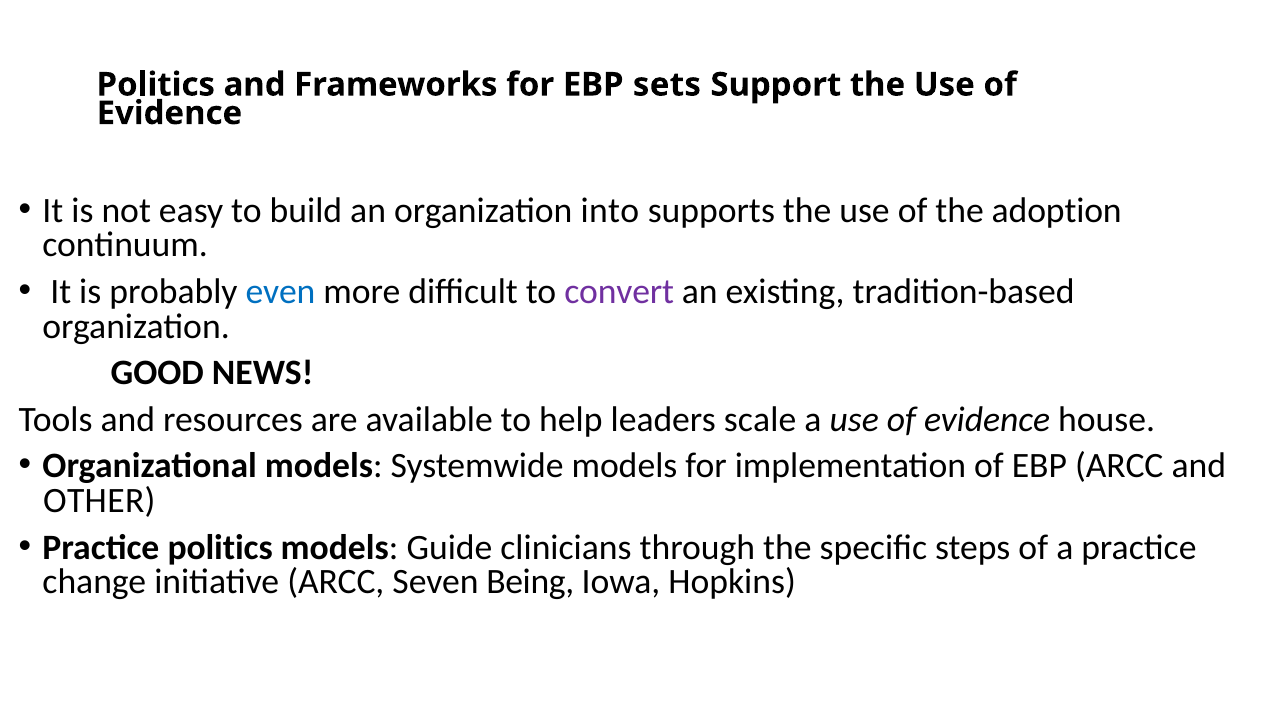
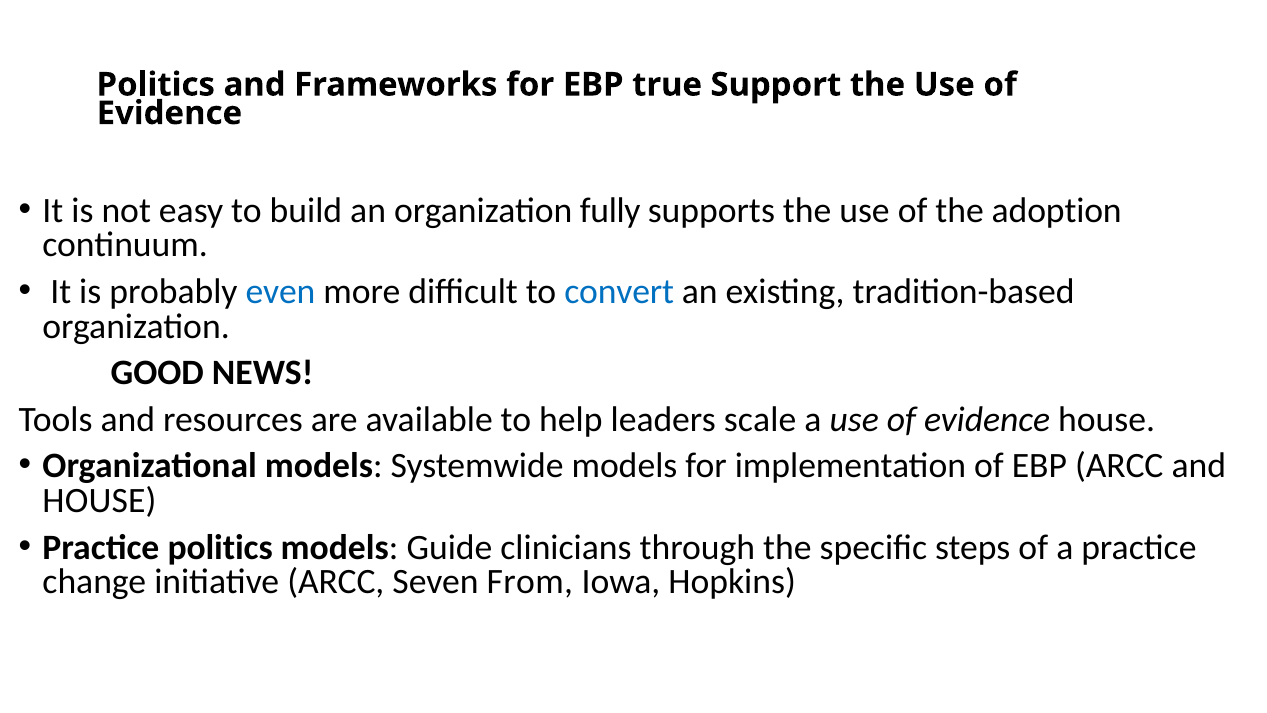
sets: sets -> true
into: into -> fully
convert colour: purple -> blue
OTHER at (99, 501): OTHER -> HOUSE
Being: Being -> From
